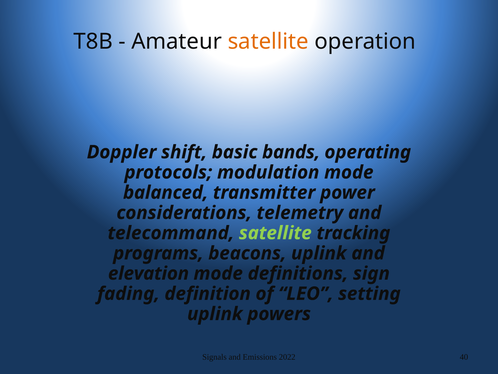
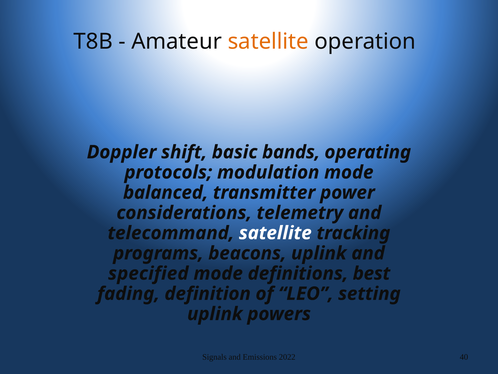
satellite at (275, 233) colour: light green -> white
elevation: elevation -> specified
sign: sign -> best
